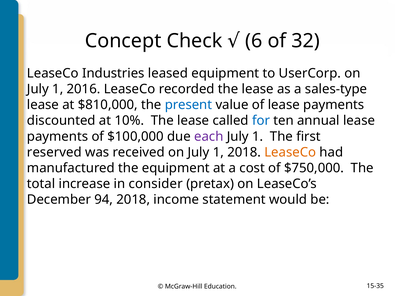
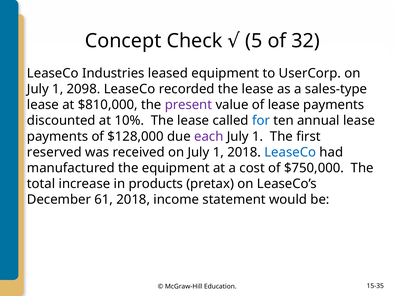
6: 6 -> 5
2016: 2016 -> 2098
present colour: blue -> purple
$100,000: $100,000 -> $128,000
LeaseCo at (290, 152) colour: orange -> blue
consider: consider -> products
94: 94 -> 61
